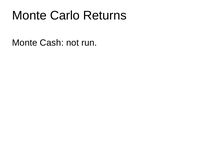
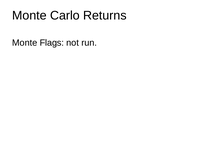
Cash: Cash -> Flags
